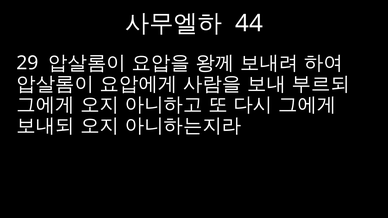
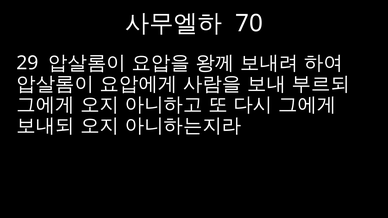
44: 44 -> 70
